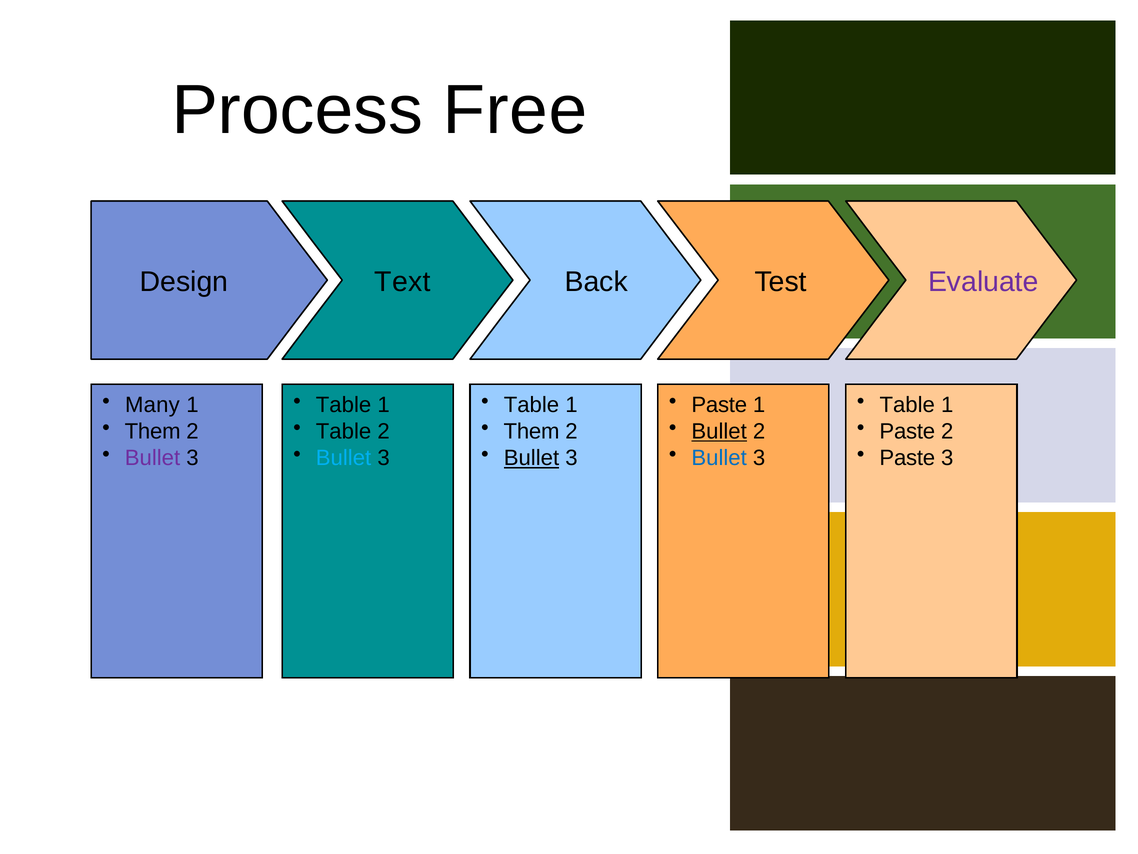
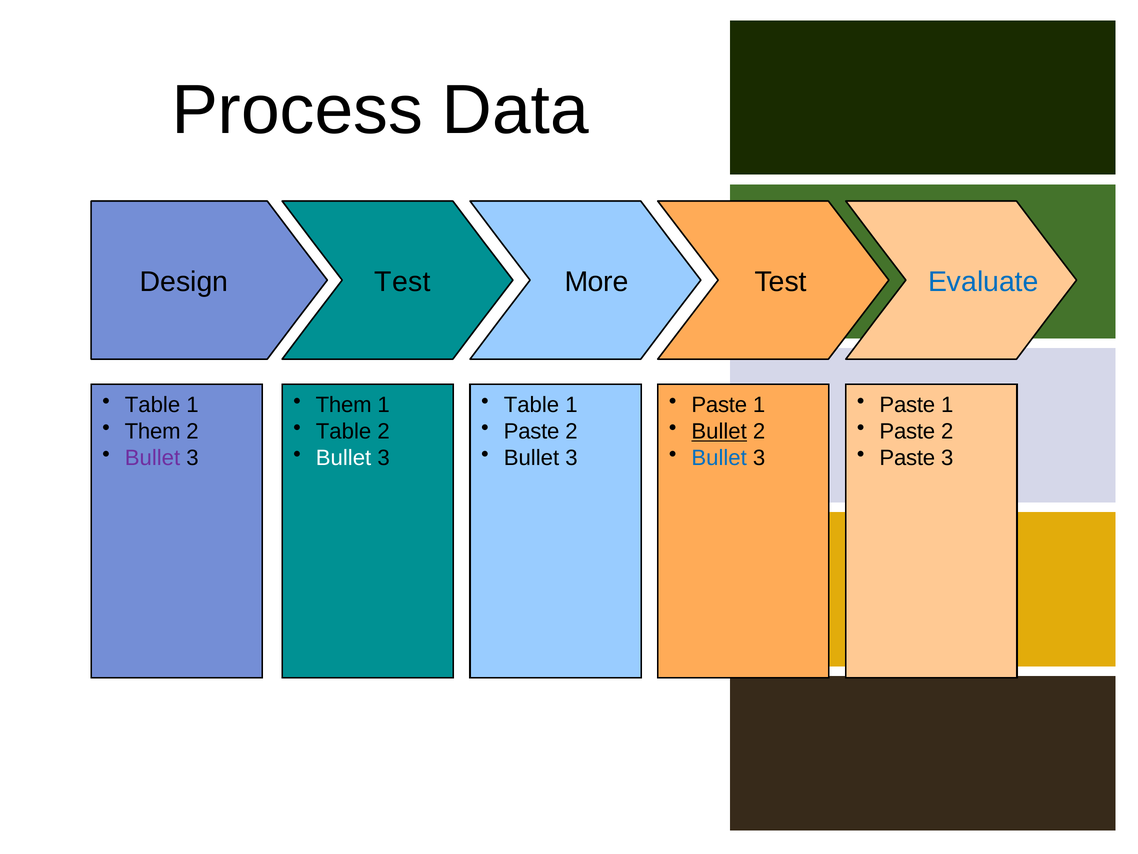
Free: Free -> Data
Back: Back -> More
Evaluate colour: purple -> blue
Text at (403, 282): Text -> Test
Many at (152, 405): Many -> Table
Table at (344, 405): Table -> Them
Table at (907, 405): Table -> Paste
Them at (532, 431): Them -> Paste
Bullet at (344, 458) colour: light blue -> white
Bullet at (531, 458) underline: present -> none
